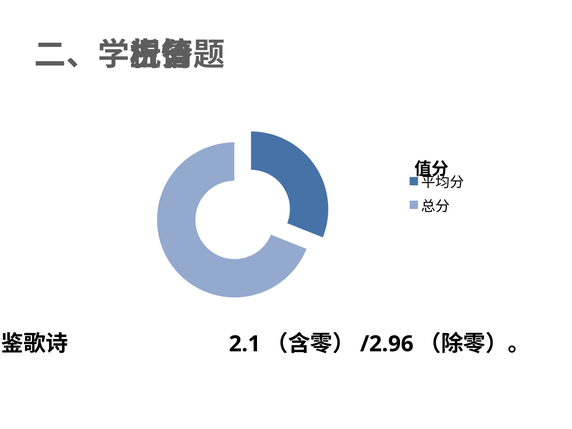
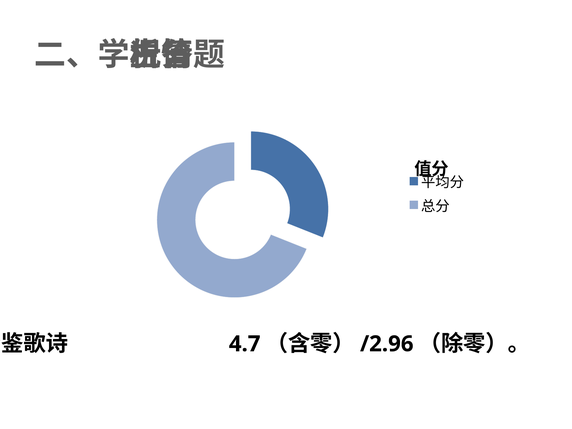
2.1: 2.1 -> 4.7
